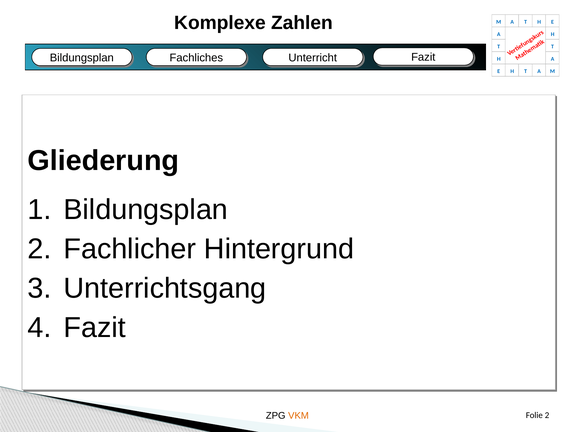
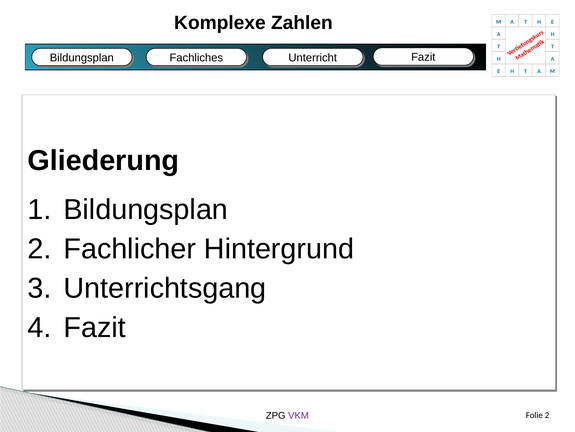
VKM colour: orange -> purple
